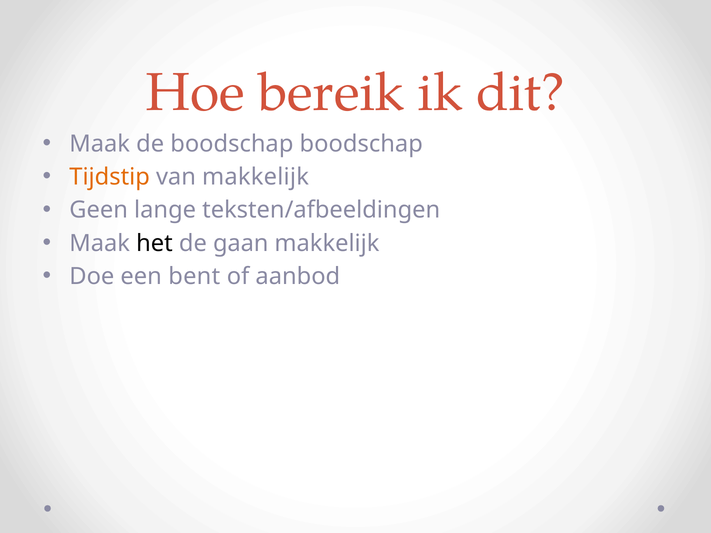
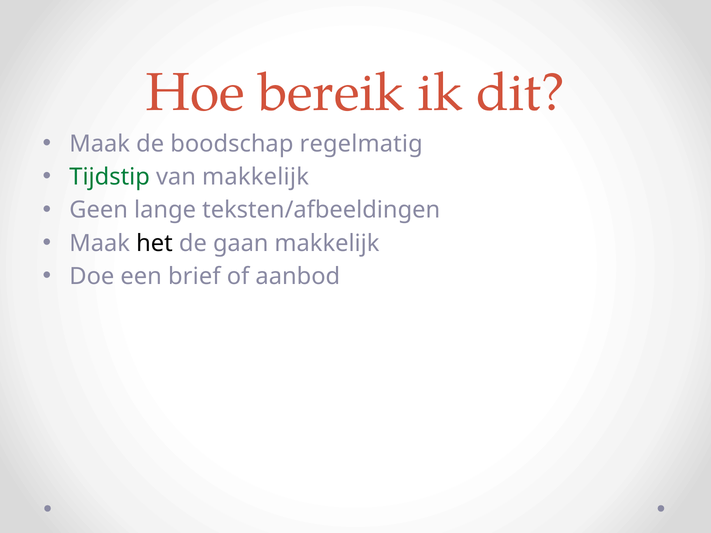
boodschap boodschap: boodschap -> regelmatig
Tijdstip colour: orange -> green
bent: bent -> brief
